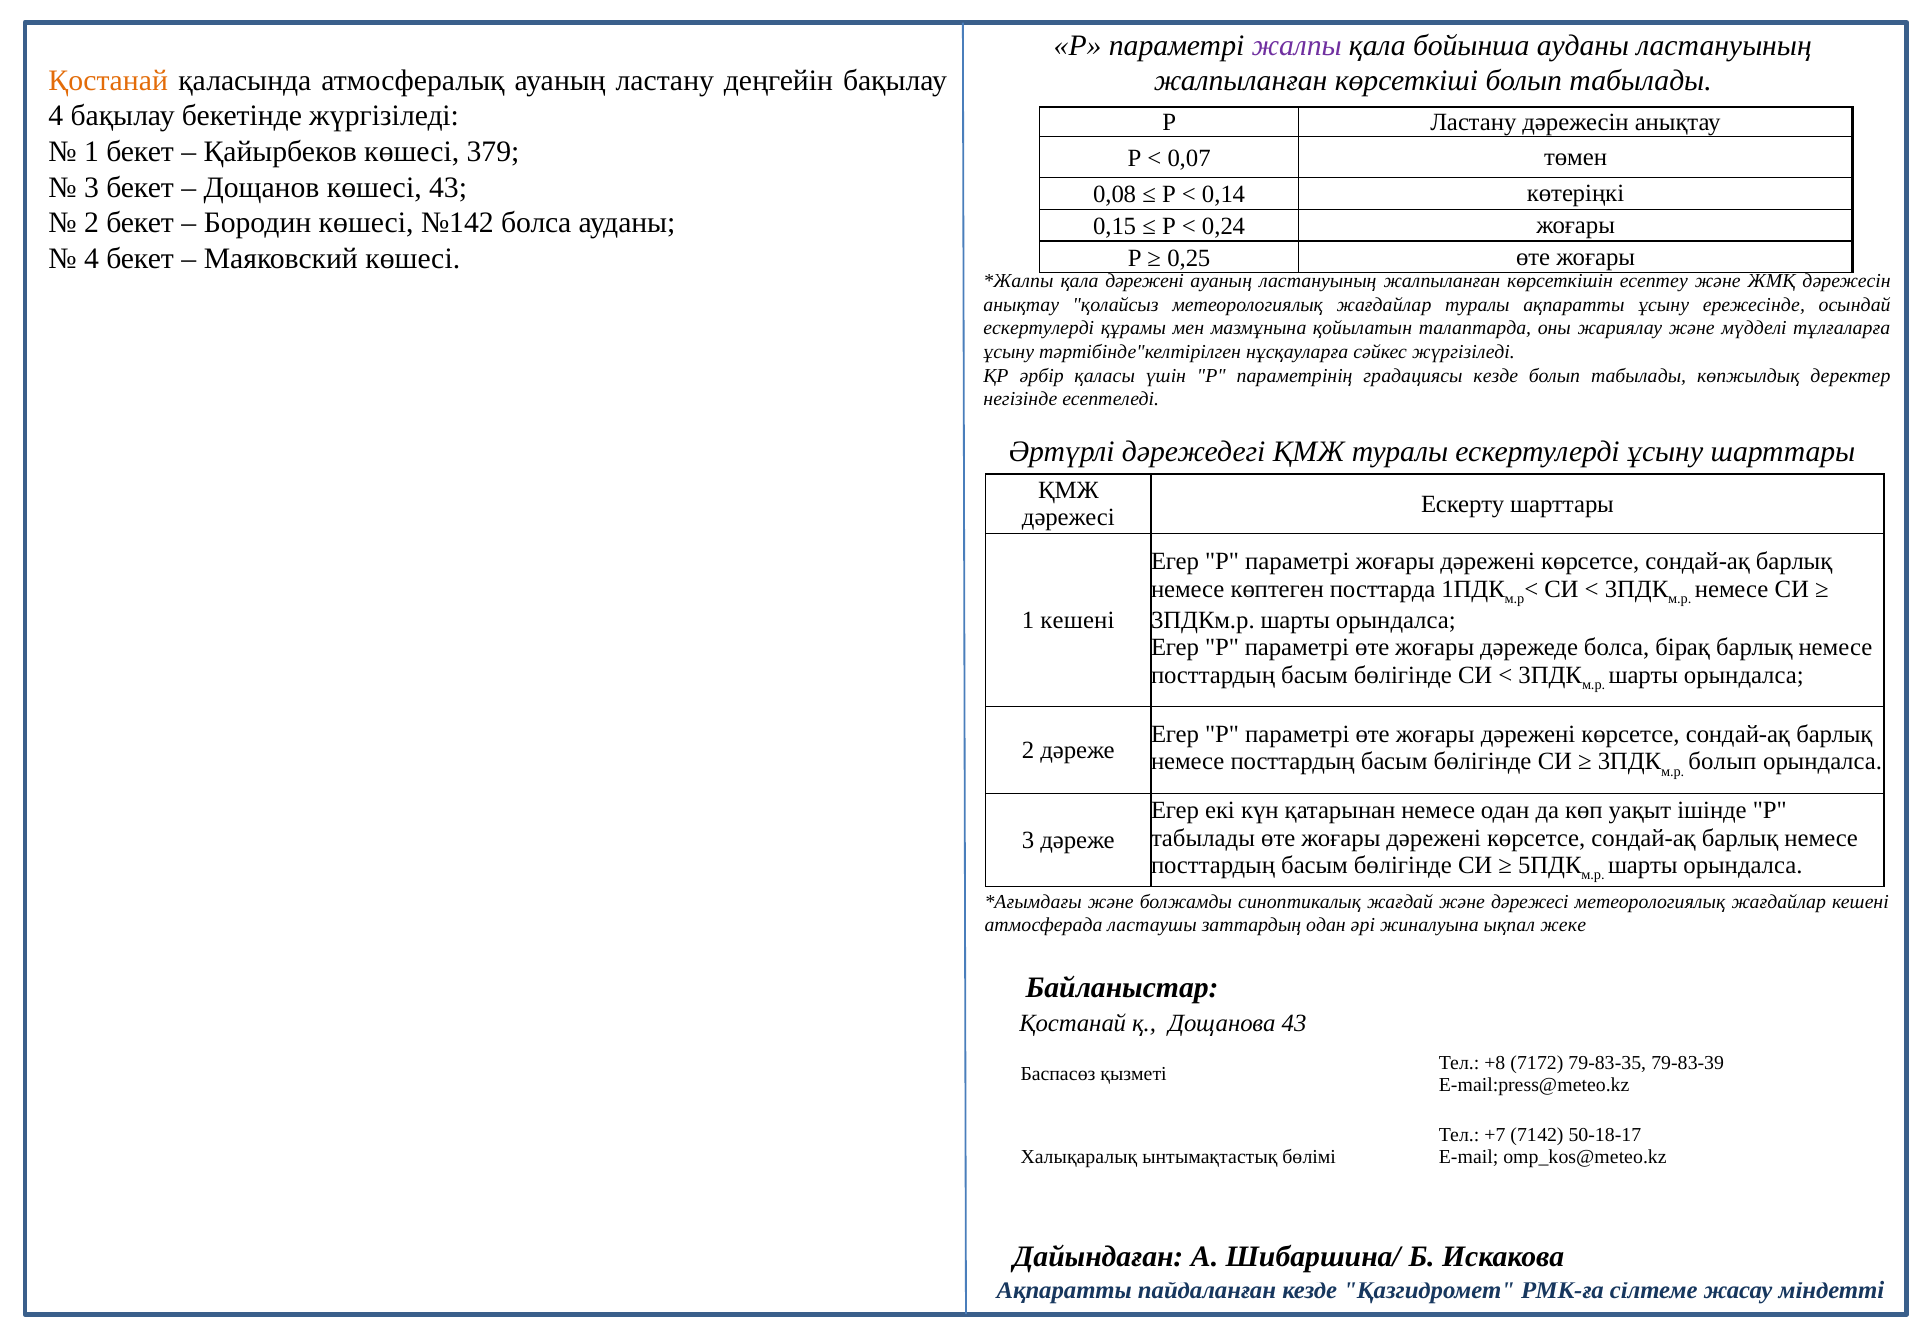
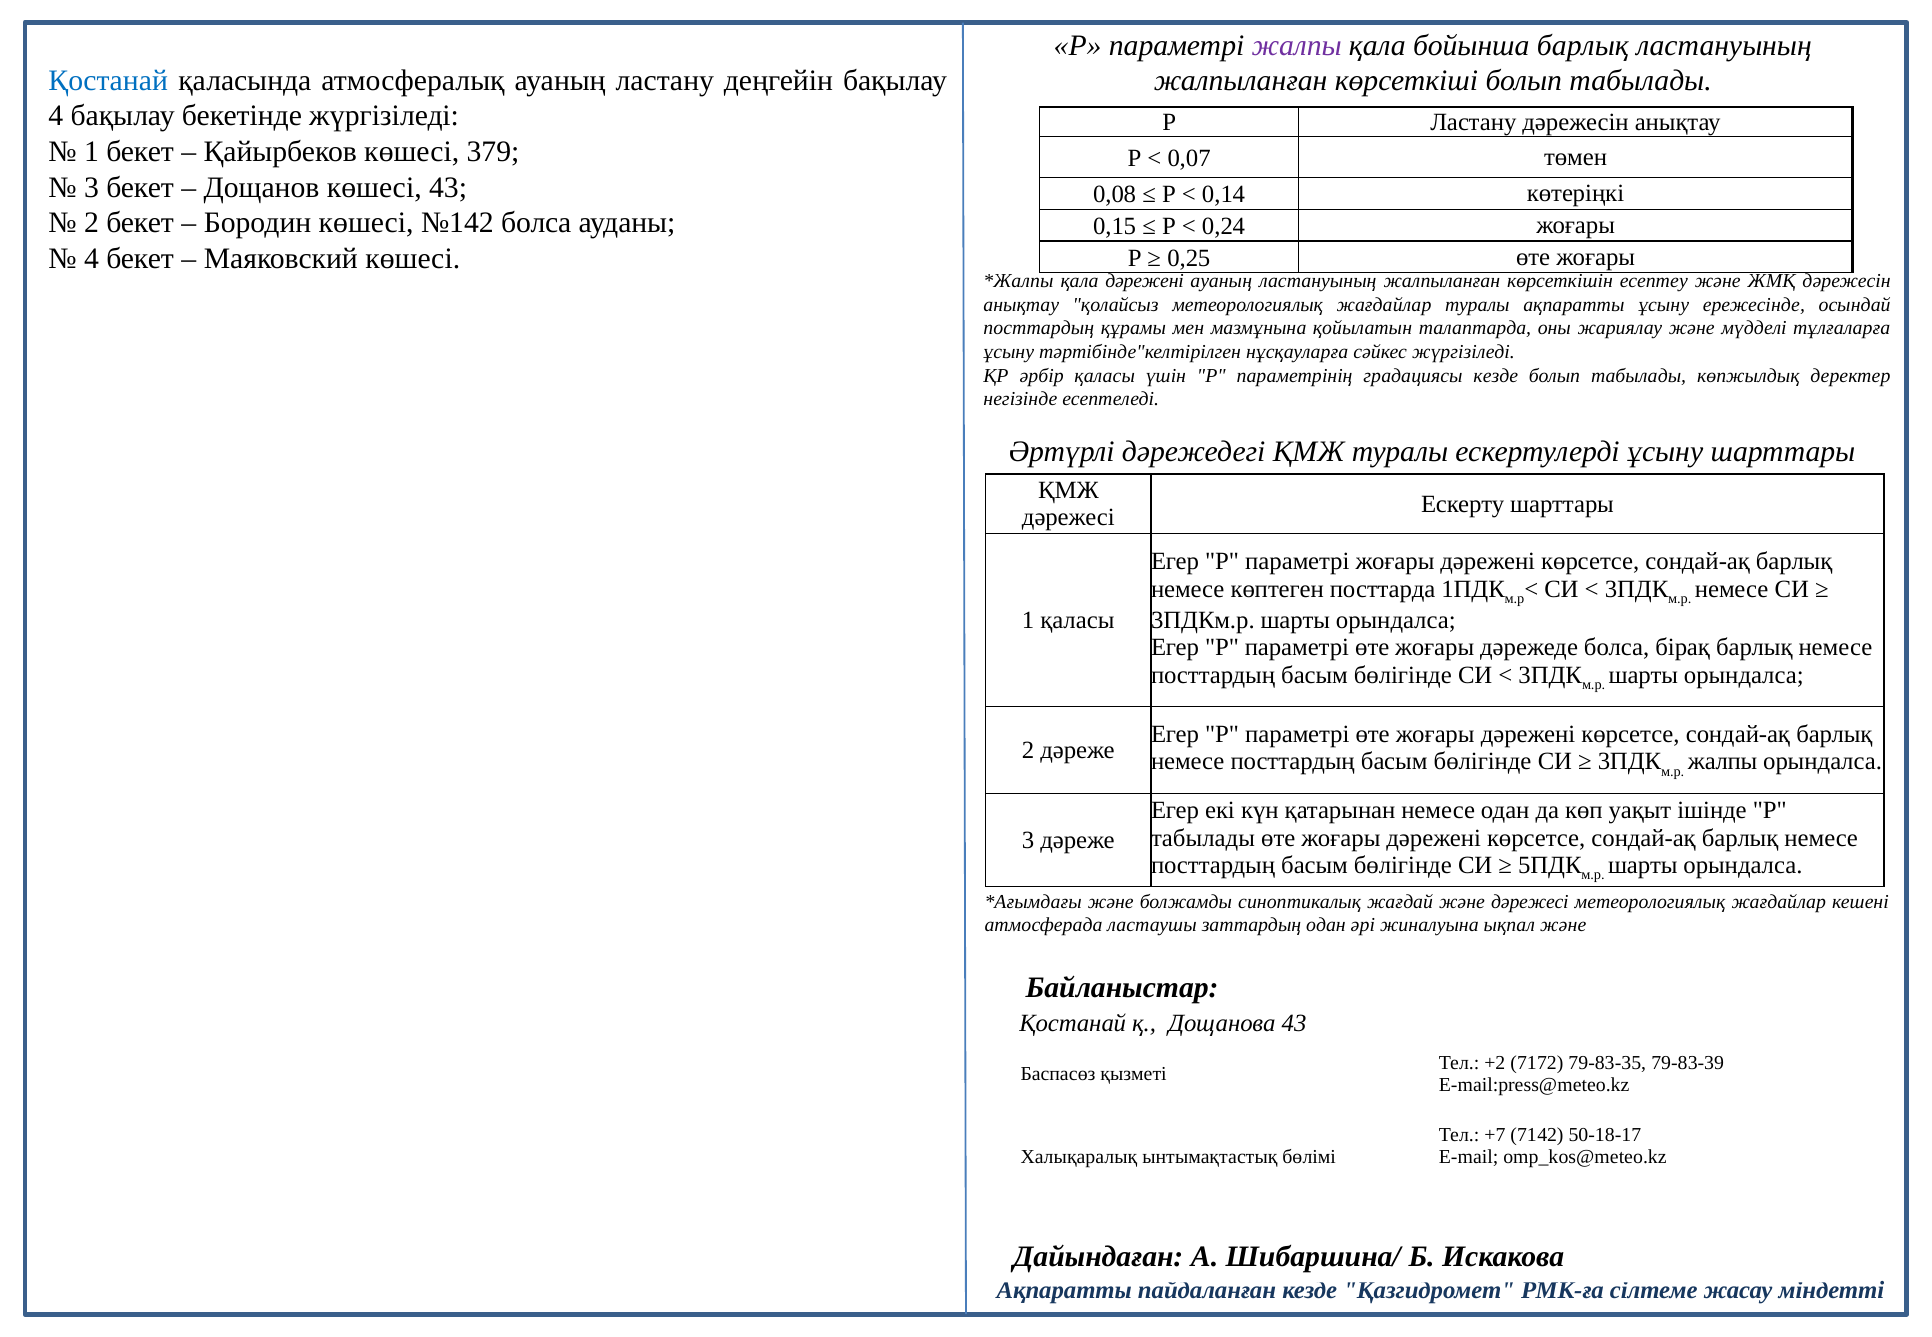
бойынша ауданы: ауданы -> барлық
Қостанай at (108, 80) colour: orange -> blue
ескертулерді at (1039, 328): ескертулерді -> посттардың
1 кешені: кешені -> қаласы
болып at (1722, 762): болып -> жалпы
ықпал жеке: жеке -> және
+8: +8 -> +2
